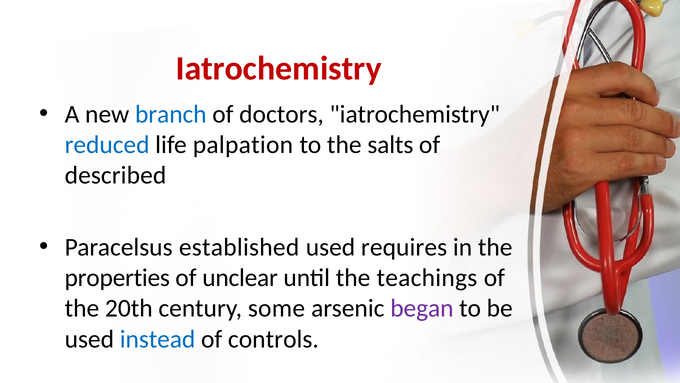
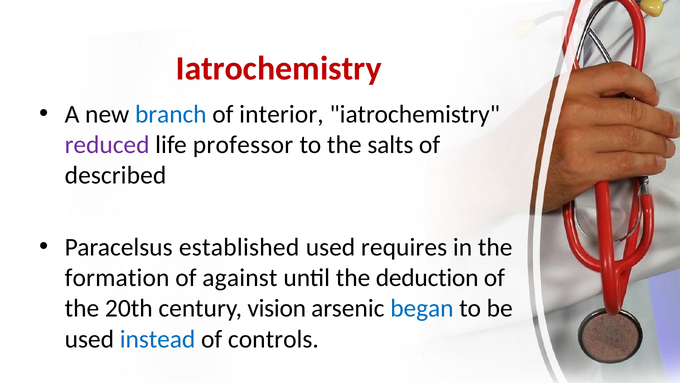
doctors: doctors -> interior
reduced colour: blue -> purple
palpation: palpation -> professor
properties: properties -> formation
unclear: unclear -> against
teachings: teachings -> deduction
some: some -> vision
began colour: purple -> blue
